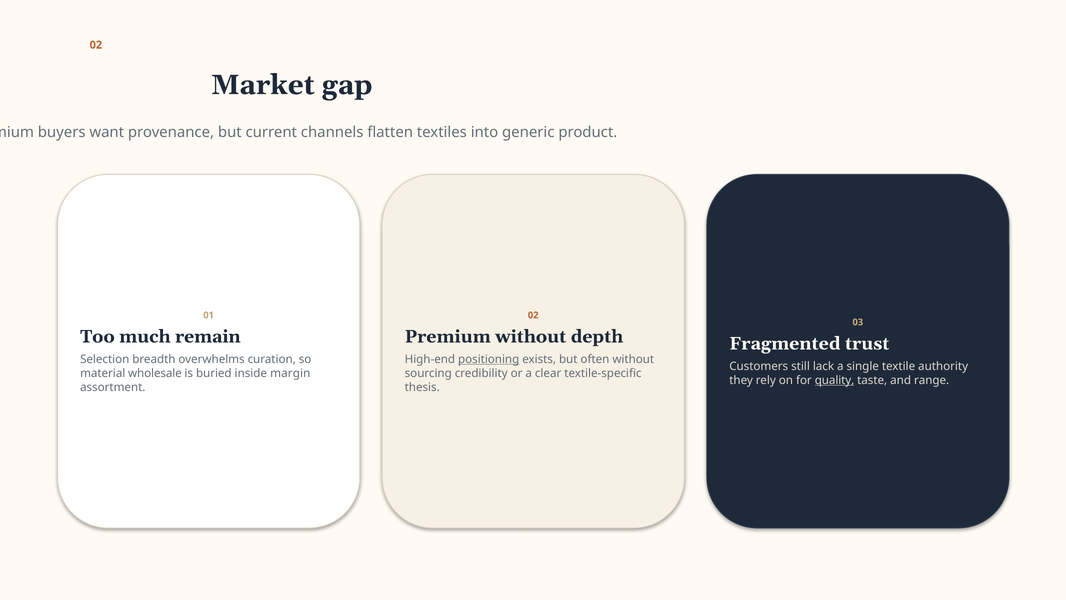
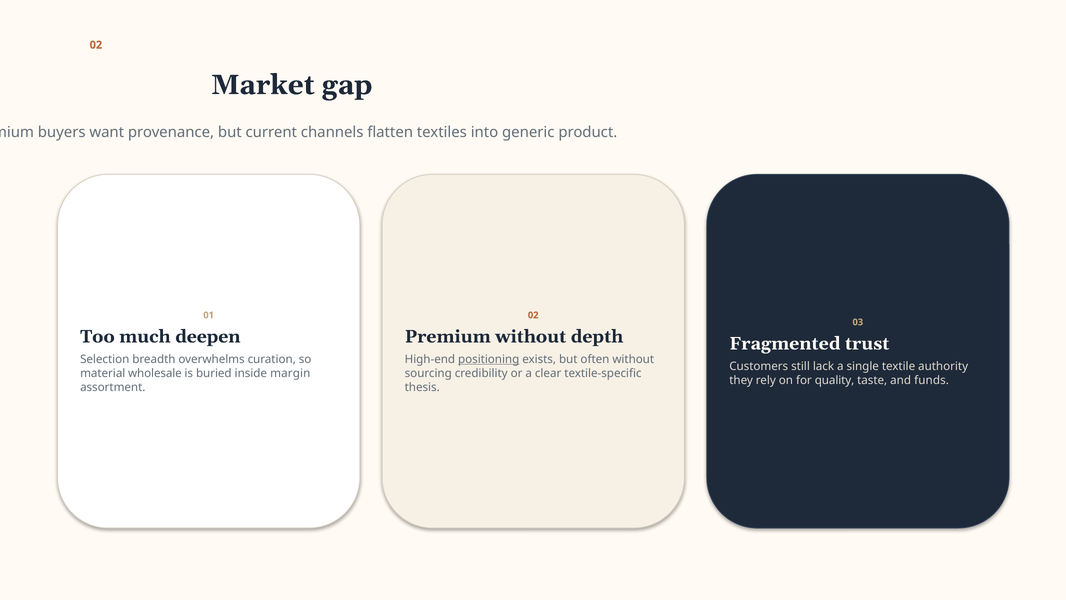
remain: remain -> deepen
quality underline: present -> none
range: range -> funds
